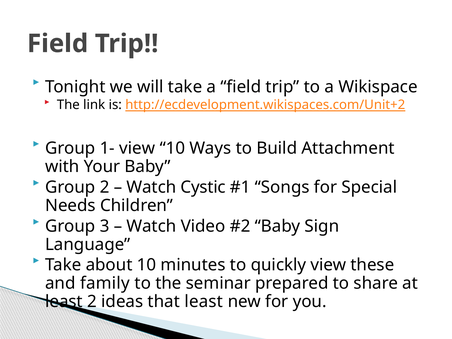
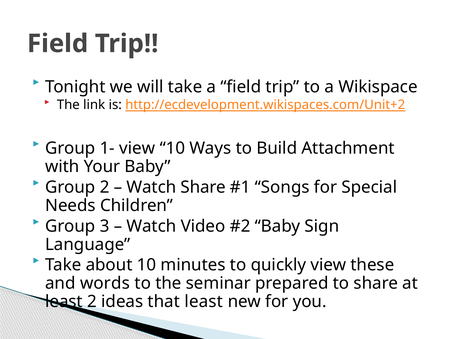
Watch Cystic: Cystic -> Share
family: family -> words
